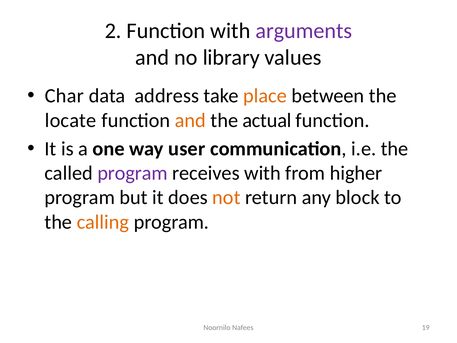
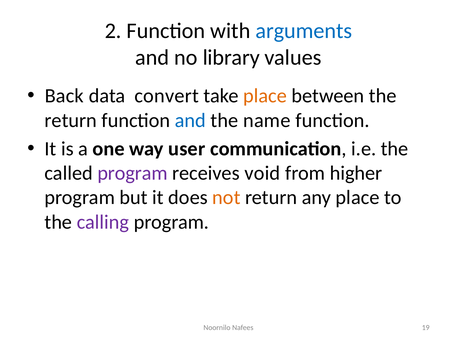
arguments colour: purple -> blue
Char: Char -> Back
address: address -> convert
locate at (71, 120): locate -> return
and at (190, 120) colour: orange -> blue
actual: actual -> name
receives with: with -> void
any block: block -> place
calling colour: orange -> purple
